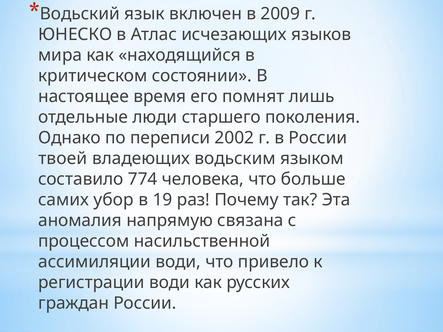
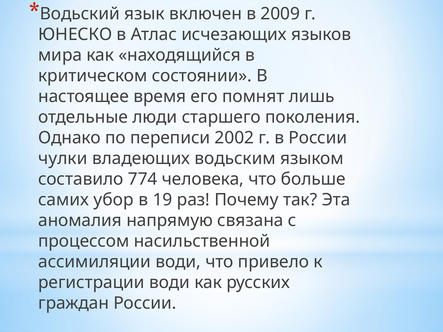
твоей: твоей -> чулки
